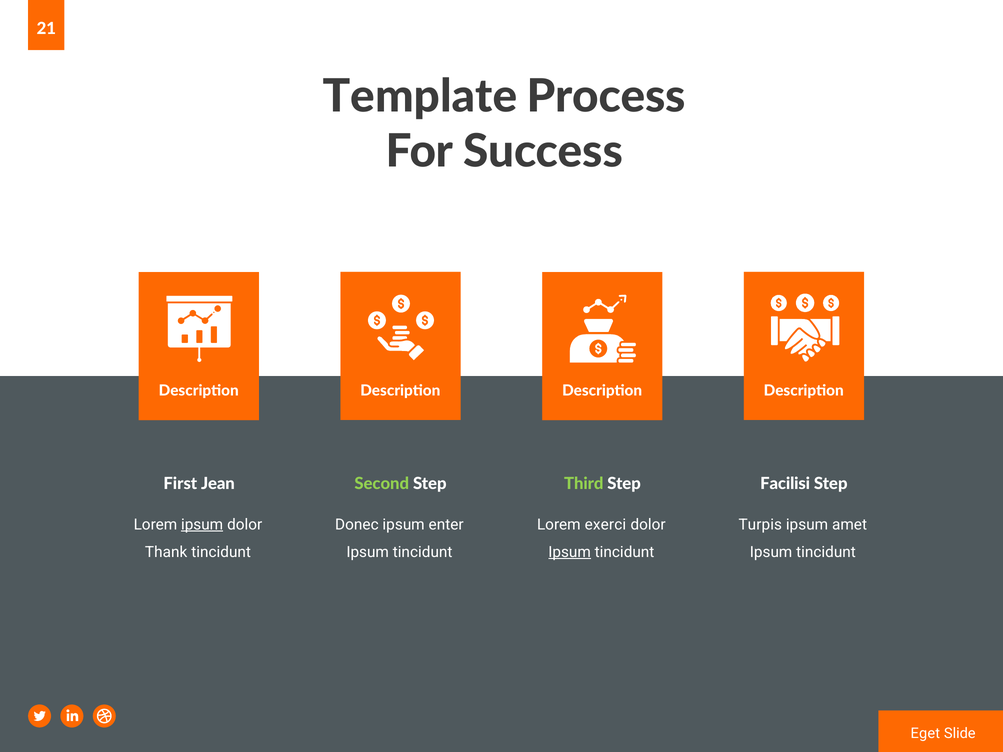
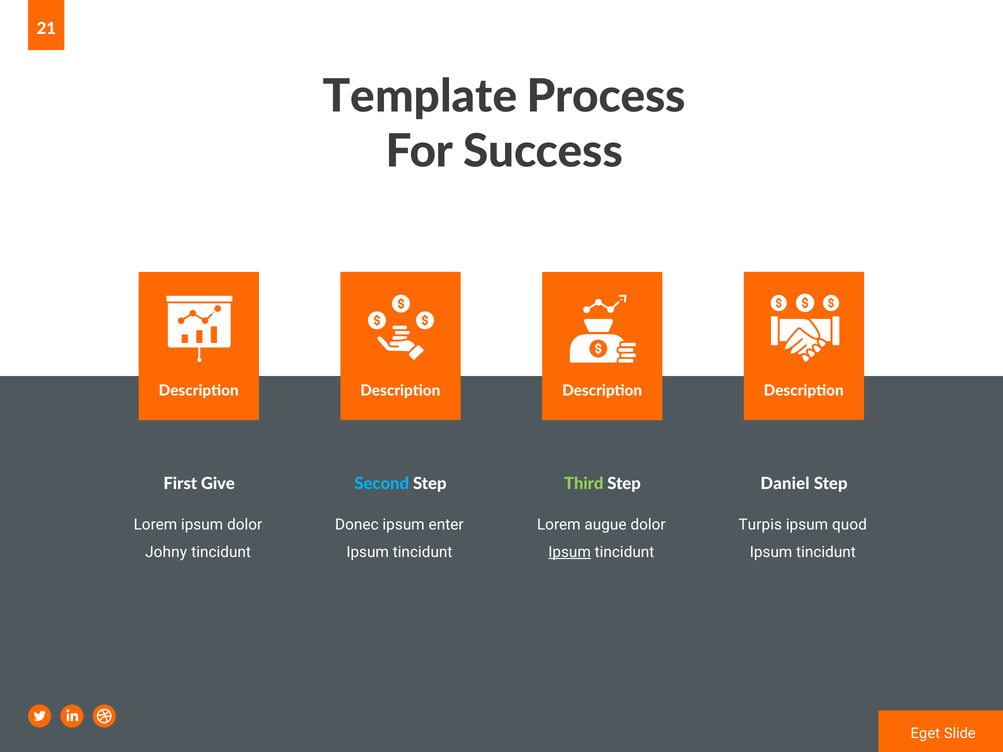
Jean: Jean -> Give
Second colour: light green -> light blue
Facilisi: Facilisi -> Daniel
ipsum at (202, 525) underline: present -> none
exerci: exerci -> augue
amet: amet -> quod
Thank: Thank -> Johny
